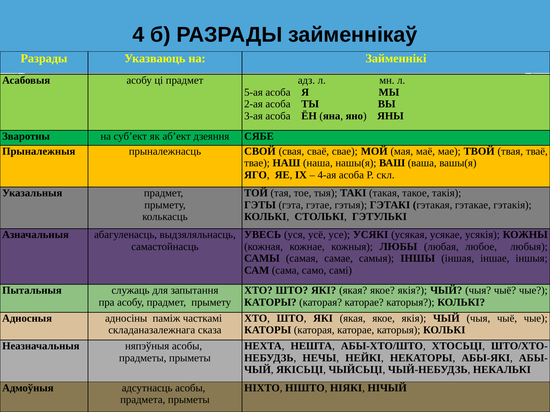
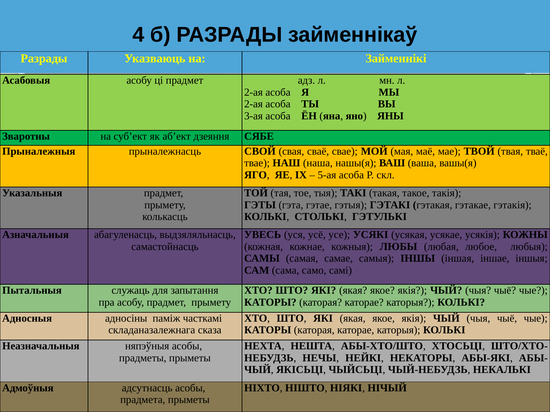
5-ая at (253, 92): 5-ая -> 2-ая
4-ая: 4-ая -> 5-ая
